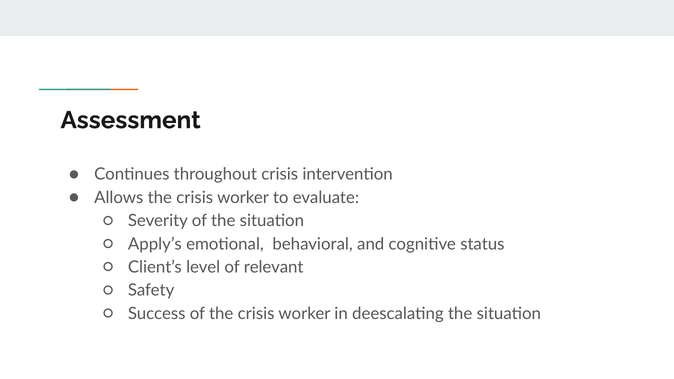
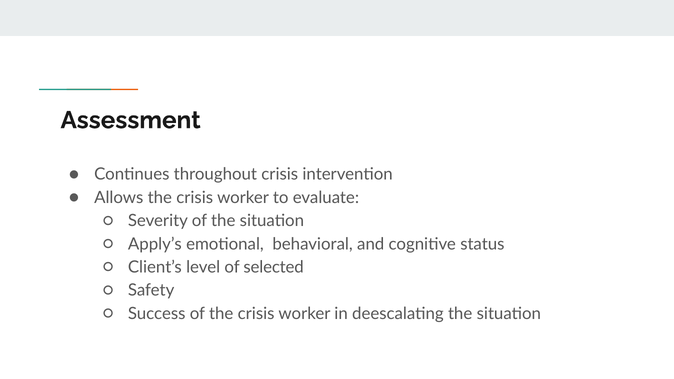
relevant: relevant -> selected
